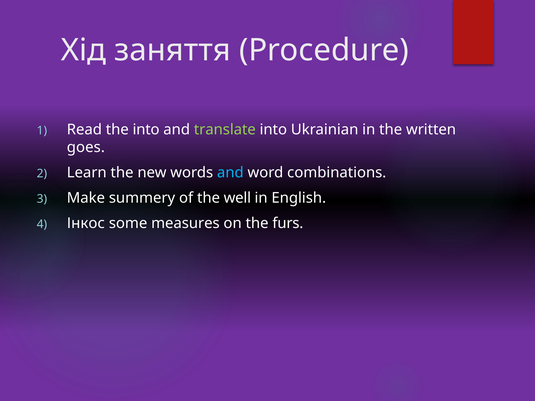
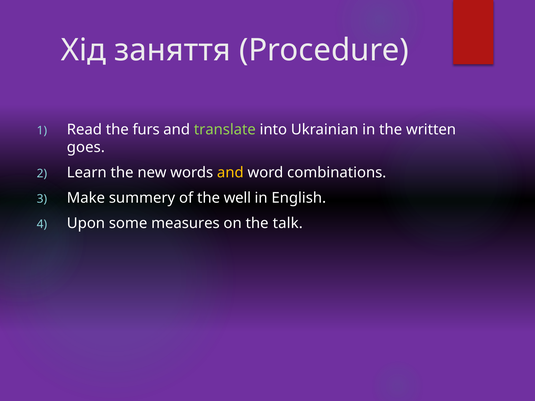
the into: into -> furs
and at (230, 173) colour: light blue -> yellow
Інкос: Інкос -> Upon
furs: furs -> talk
